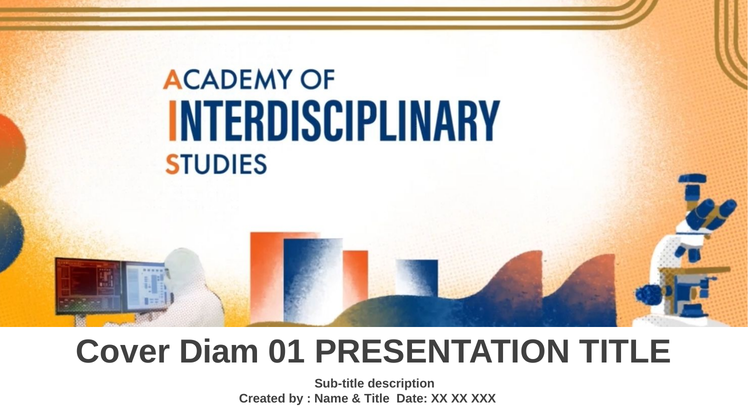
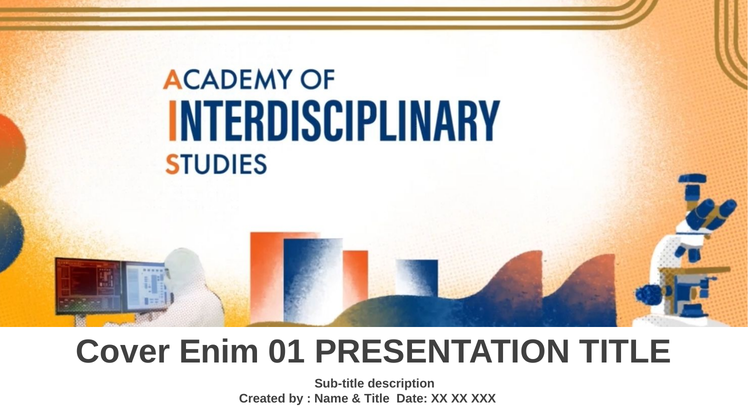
Diam: Diam -> Enim
